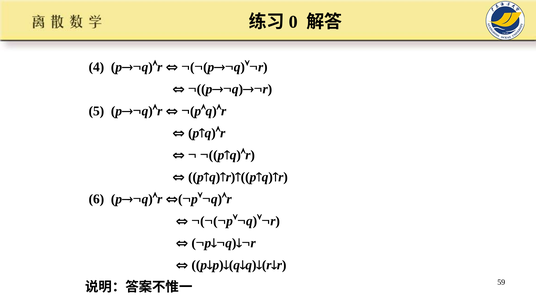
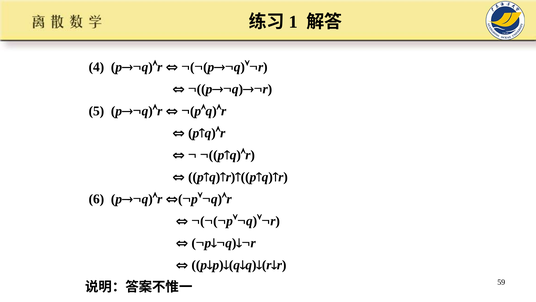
0: 0 -> 1
